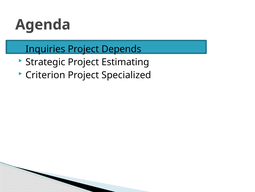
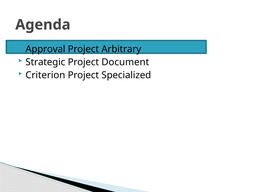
Inquiries: Inquiries -> Approval
Depends: Depends -> Arbitrary
Estimating: Estimating -> Document
